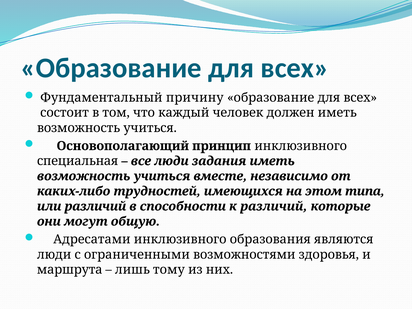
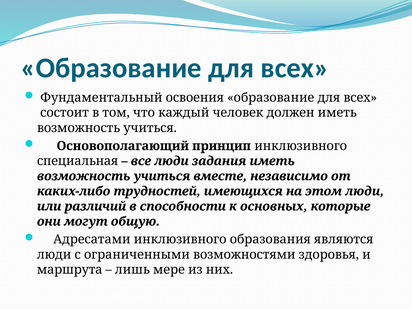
причину: причину -> освоения
этом типа: типа -> люди
к различий: различий -> основных
тому: тому -> мере
